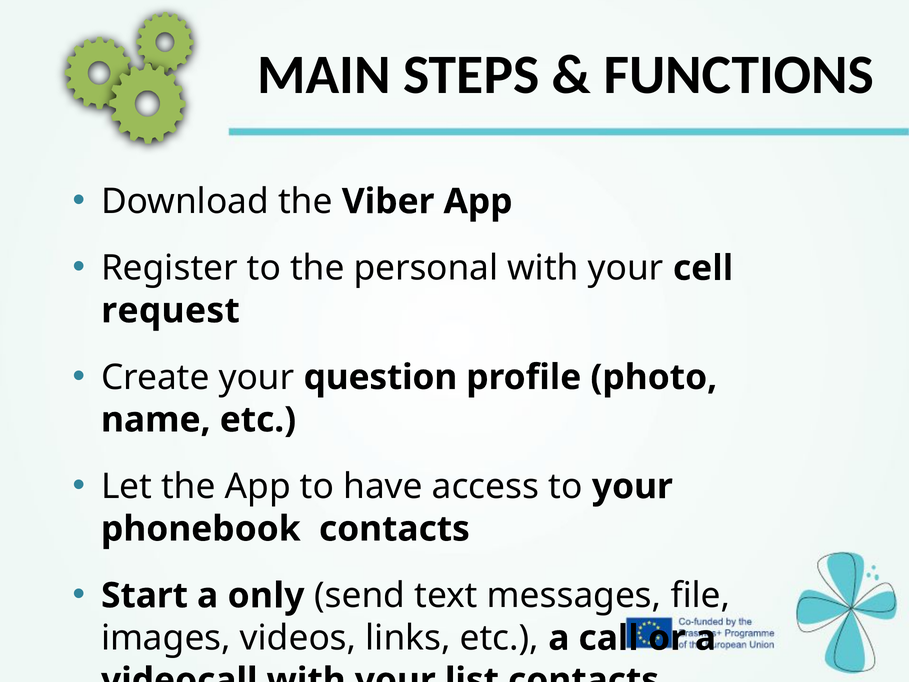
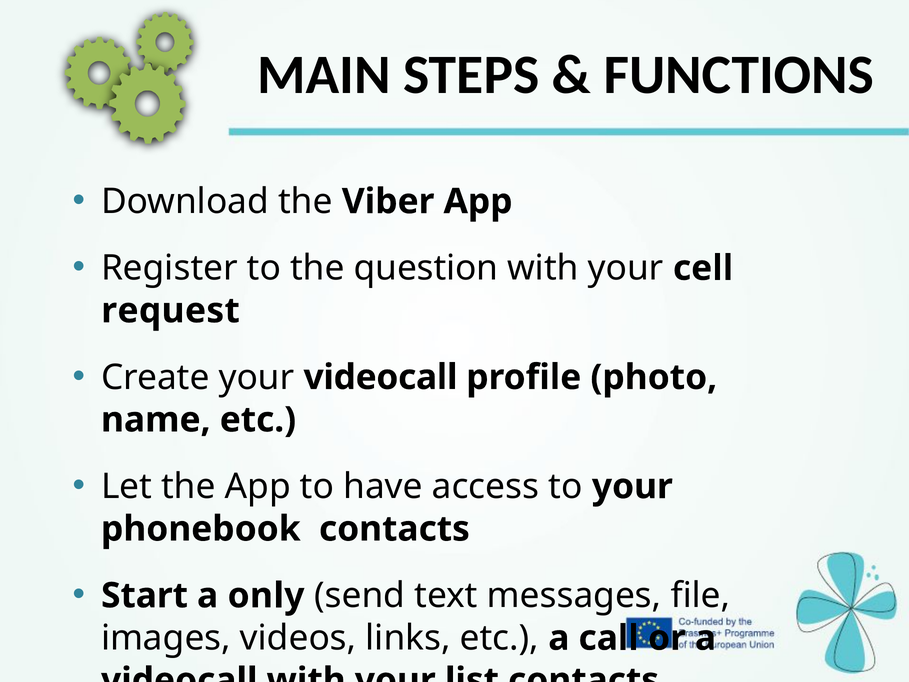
personal: personal -> question
your question: question -> videocall
